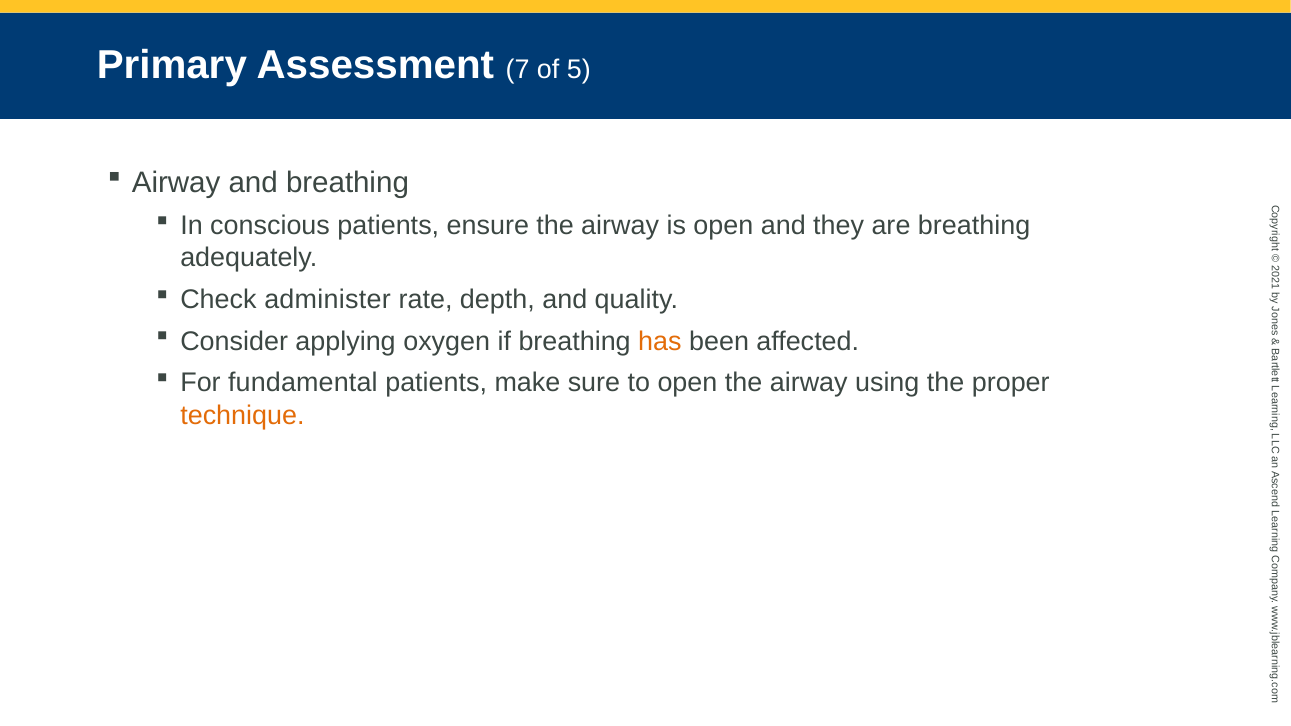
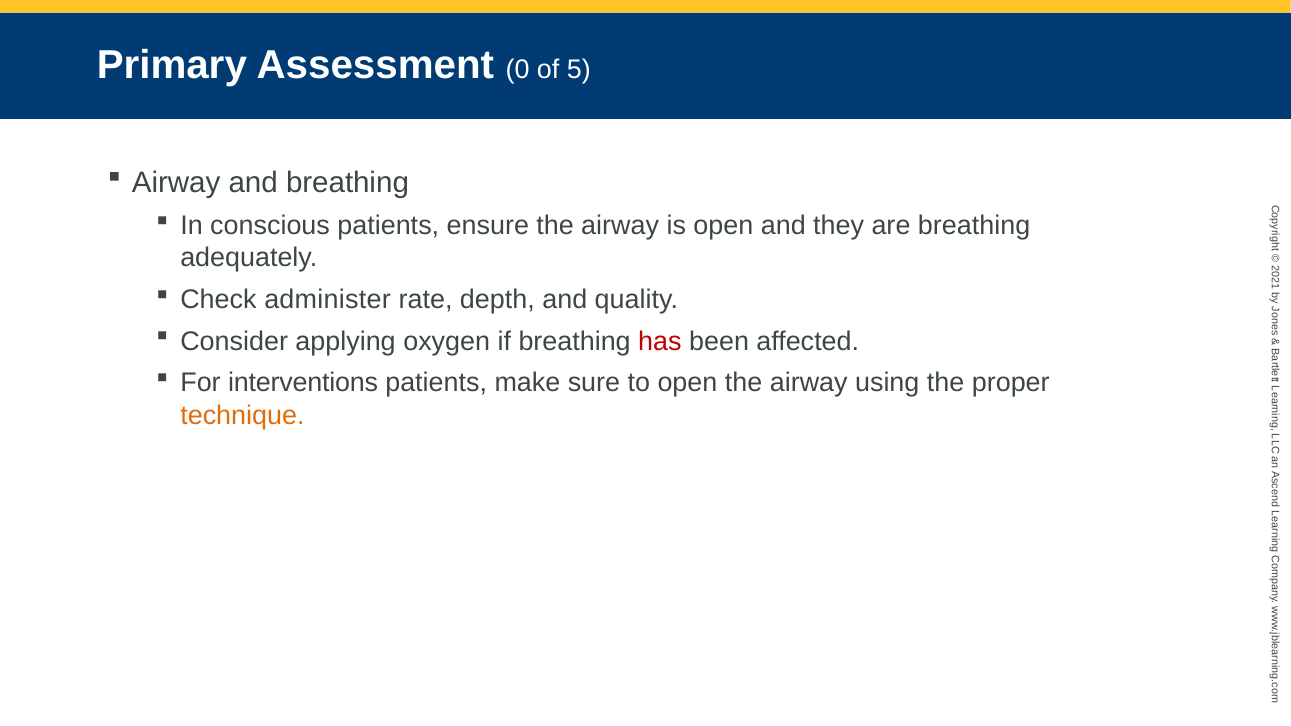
Assessment 7: 7 -> 0
has colour: orange -> red
fundamental: fundamental -> interventions
